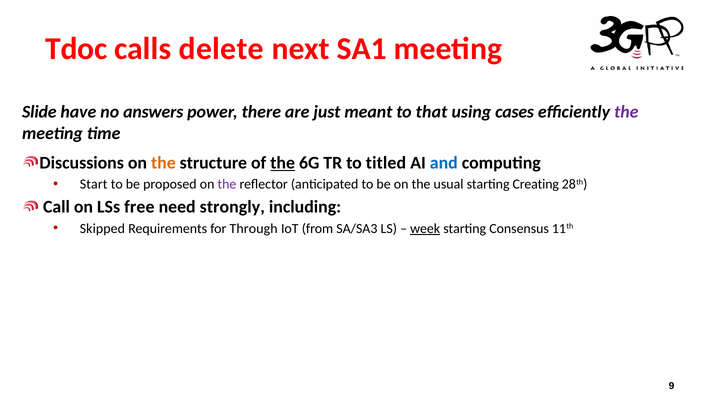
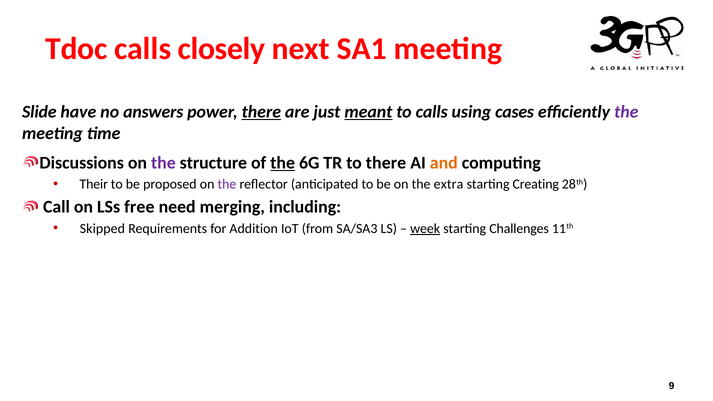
delete: delete -> closely
there at (261, 112) underline: none -> present
meant underline: none -> present
to that: that -> calls
the at (163, 163) colour: orange -> purple
to titled: titled -> there
and colour: blue -> orange
Start: Start -> Their
usual: usual -> extra
strongly: strongly -> merging
Through: Through -> Addition
Consensus: Consensus -> Challenges
